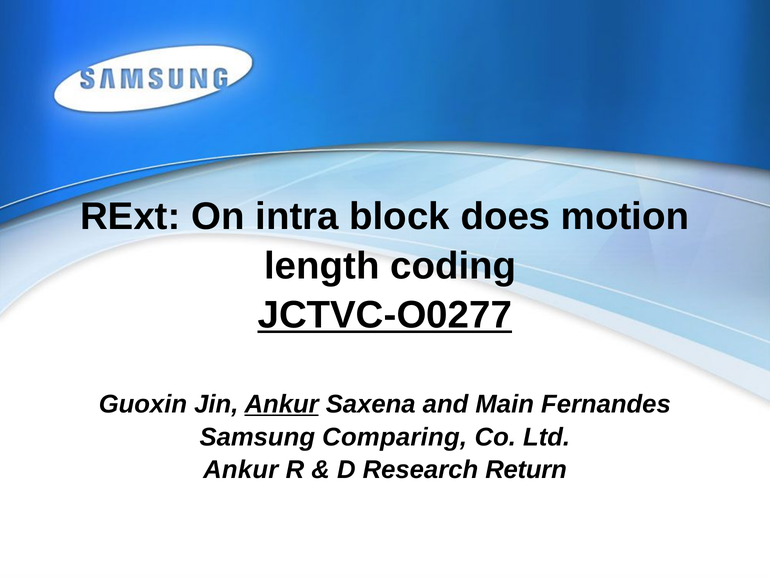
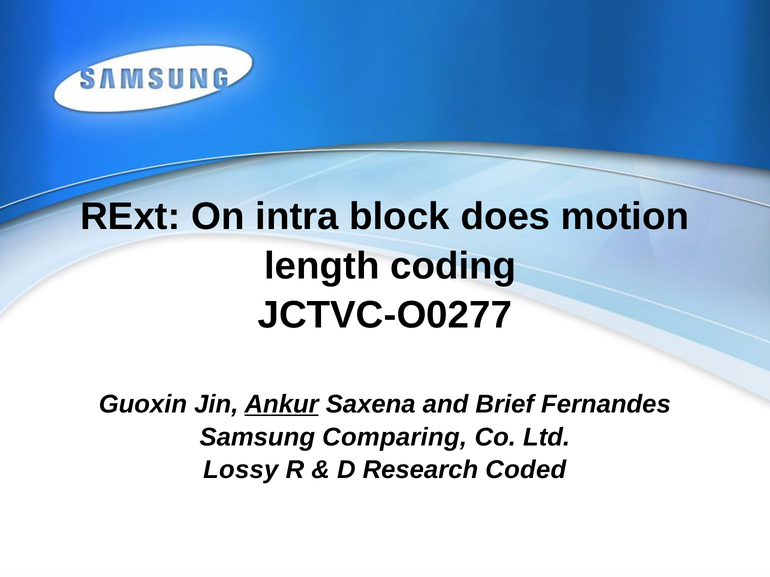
JCTVC-O0277 underline: present -> none
Main: Main -> Brief
Ankur at (241, 470): Ankur -> Lossy
Return: Return -> Coded
